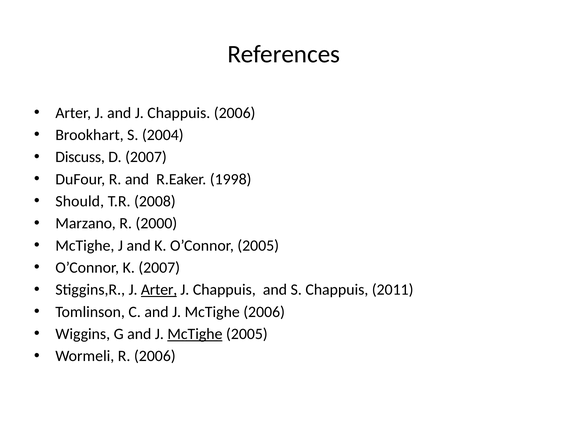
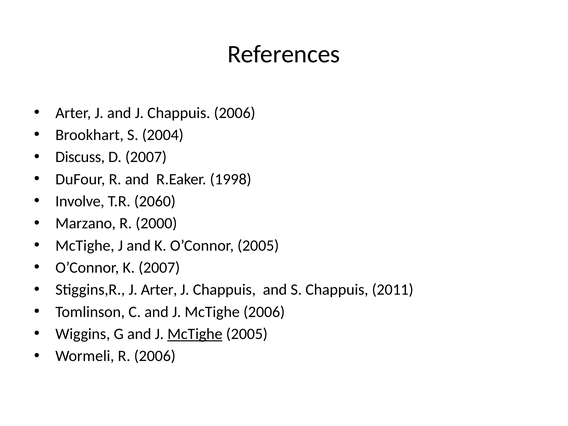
Should: Should -> Involve
2008: 2008 -> 2060
Arter at (159, 290) underline: present -> none
